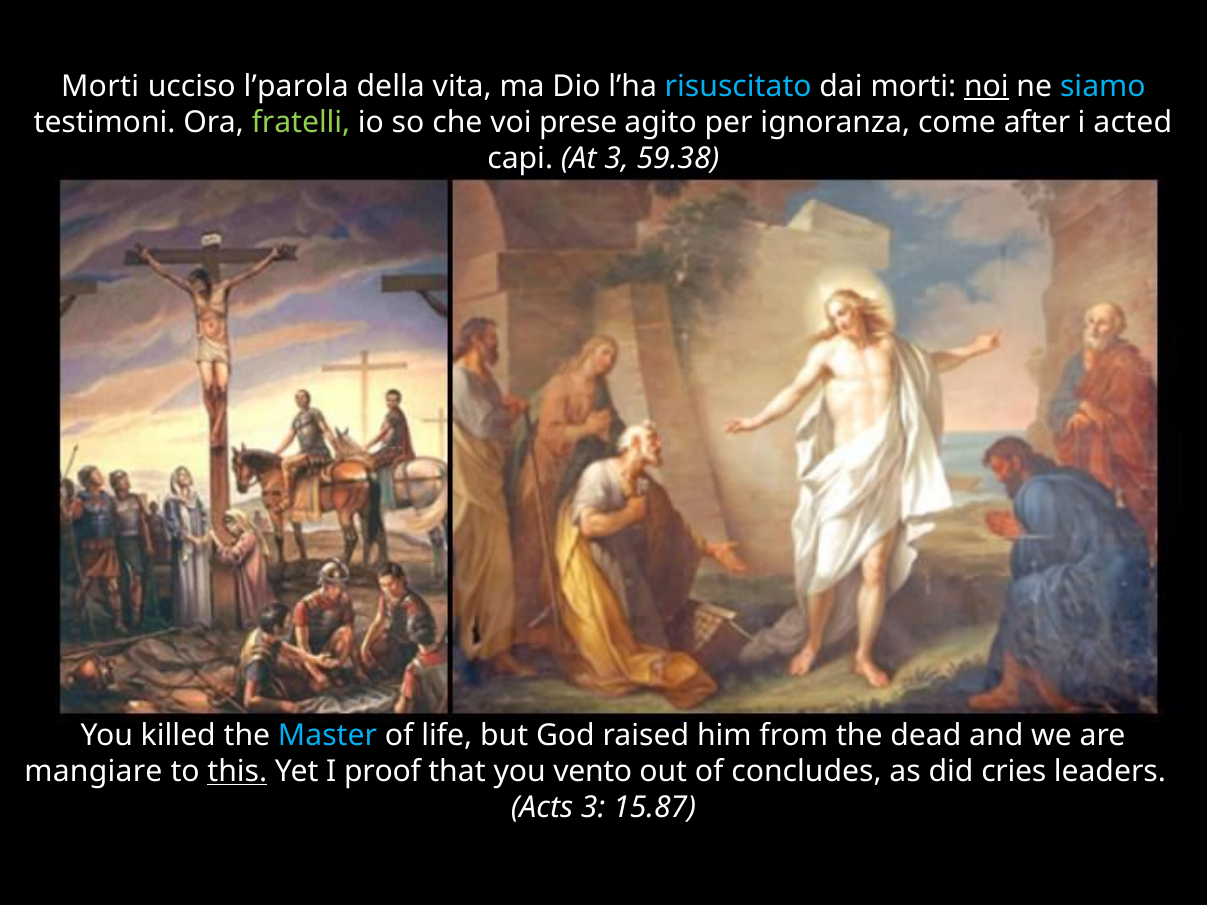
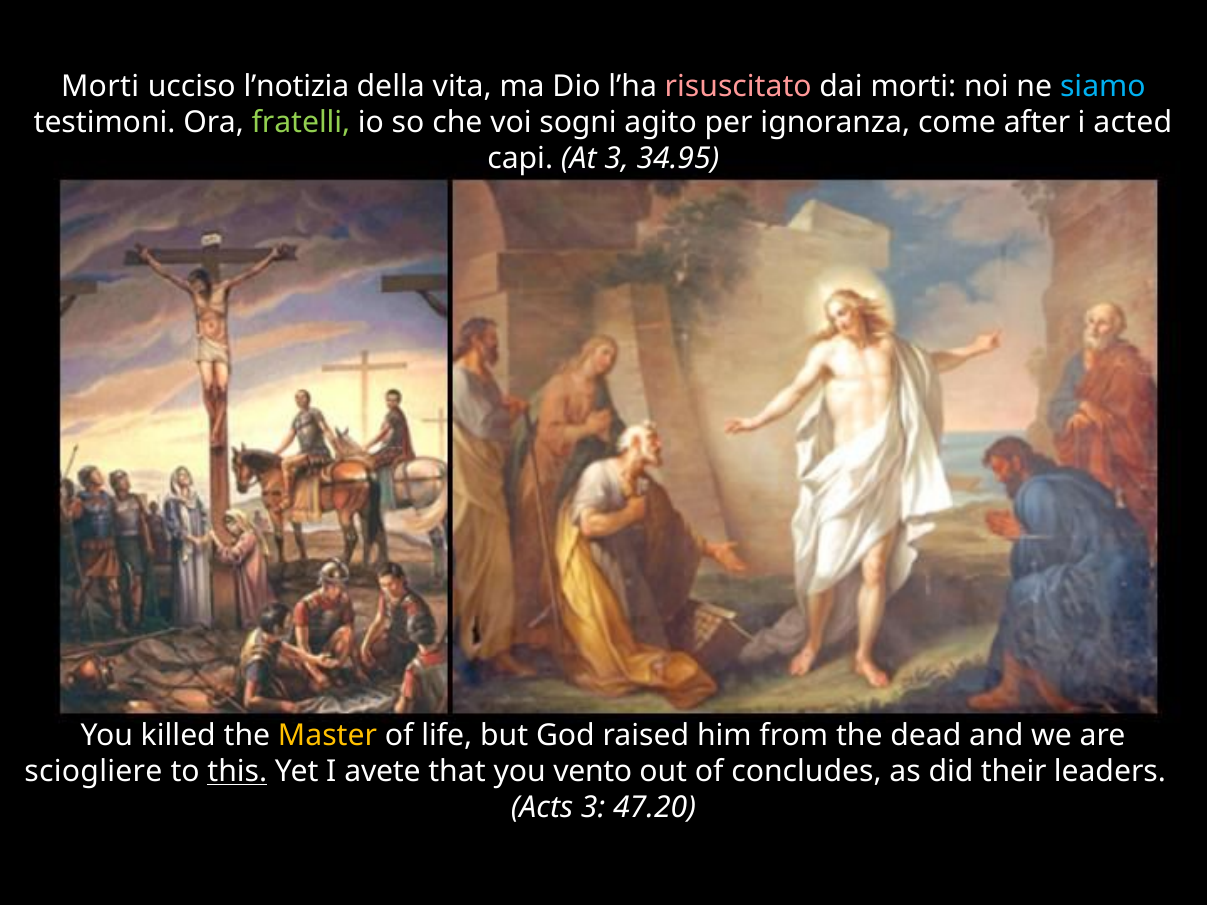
l’parola: l’parola -> l’notizia
risuscitato colour: light blue -> pink
noi underline: present -> none
prese: prese -> sogni
59.38: 59.38 -> 34.95
Master colour: light blue -> yellow
mangiare: mangiare -> sciogliere
proof: proof -> avete
cries: cries -> their
15.87: 15.87 -> 47.20
